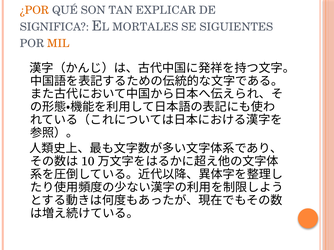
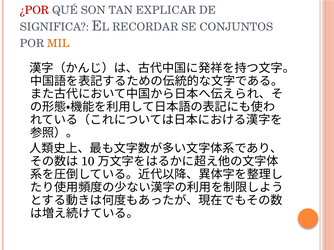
¿POR colour: orange -> red
MORTALES: MORTALES -> RECORDAR
SIGUIENTES: SIGUIENTES -> CONJUNTOS
